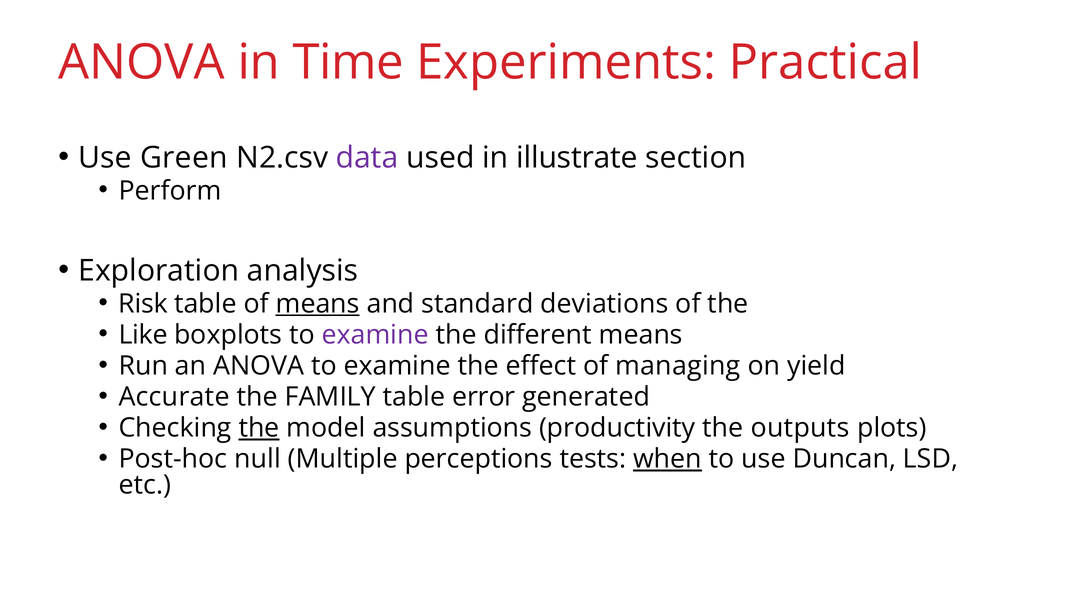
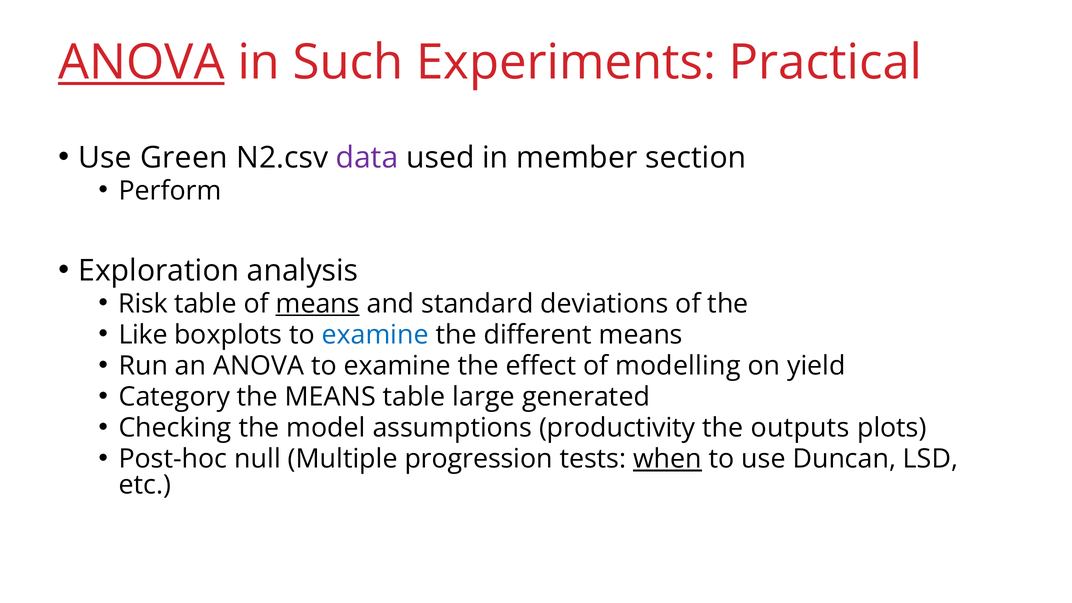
ANOVA at (141, 63) underline: none -> present
Time: Time -> Such
illustrate: illustrate -> member
examine at (375, 335) colour: purple -> blue
managing: managing -> modelling
Accurate: Accurate -> Category
the FAMILY: FAMILY -> MEANS
error: error -> large
the at (259, 428) underline: present -> none
perceptions: perceptions -> progression
